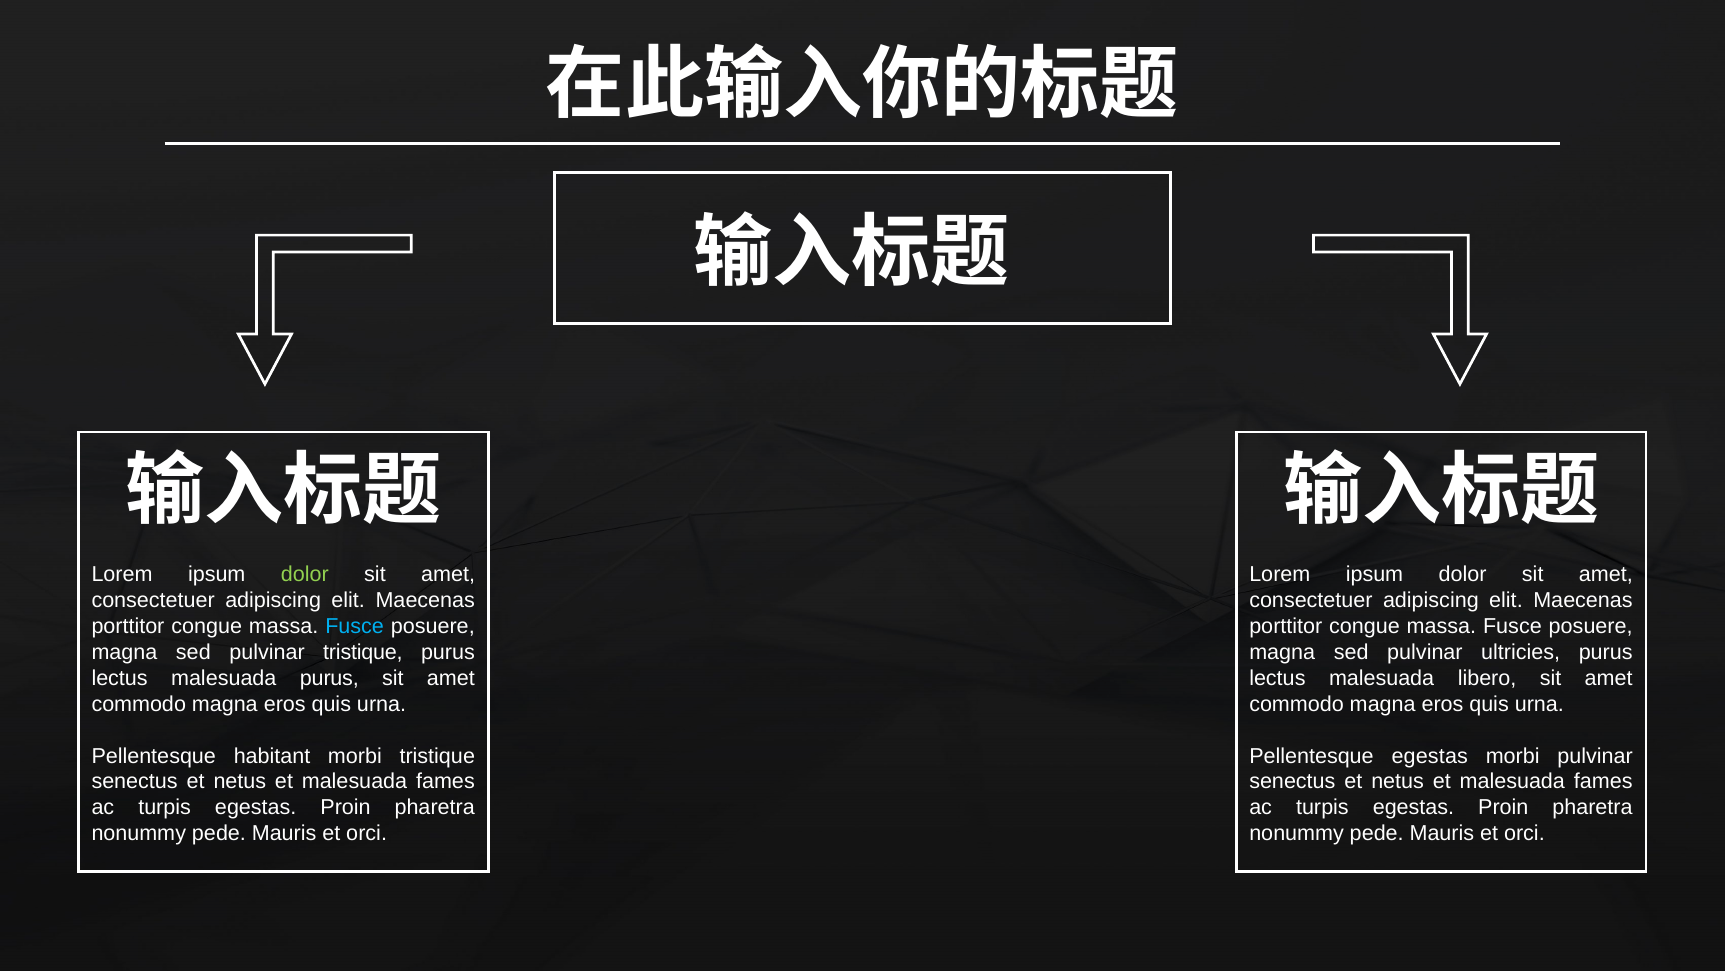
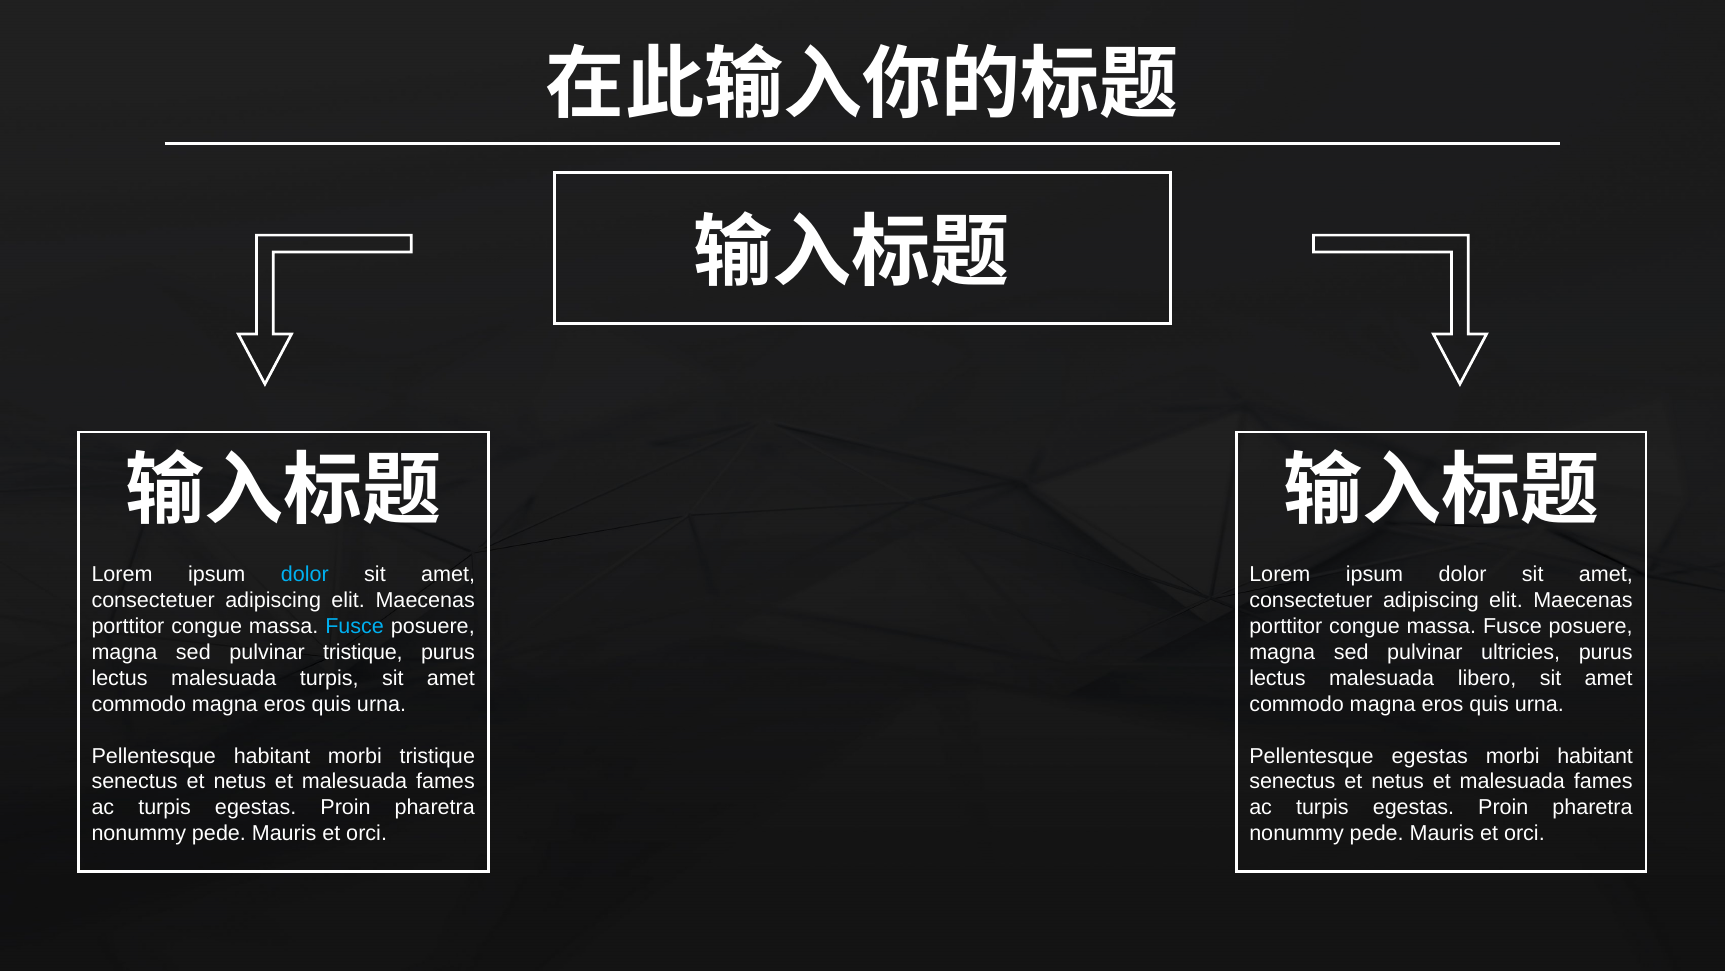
dolor at (305, 574) colour: light green -> light blue
malesuada purus: purus -> turpis
morbi pulvinar: pulvinar -> habitant
